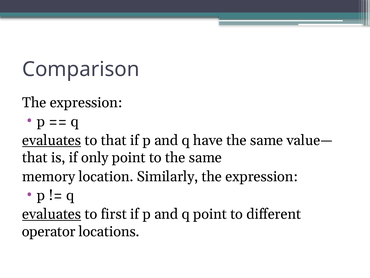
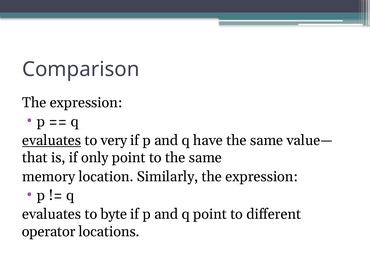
to that: that -> very
evaluates at (52, 214) underline: present -> none
first: first -> byte
